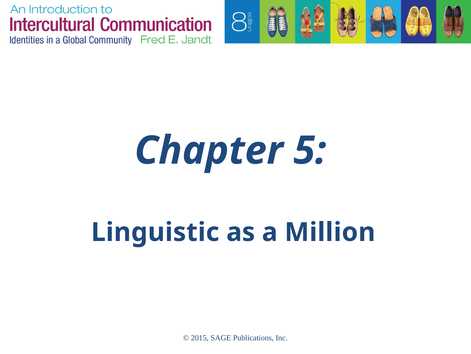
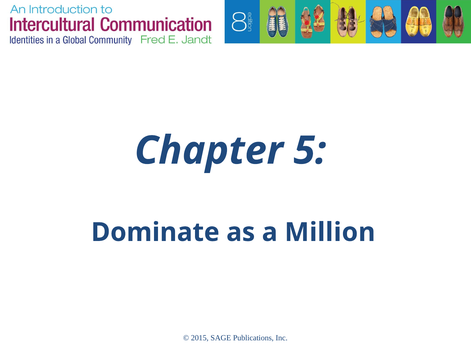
Linguistic: Linguistic -> Dominate
